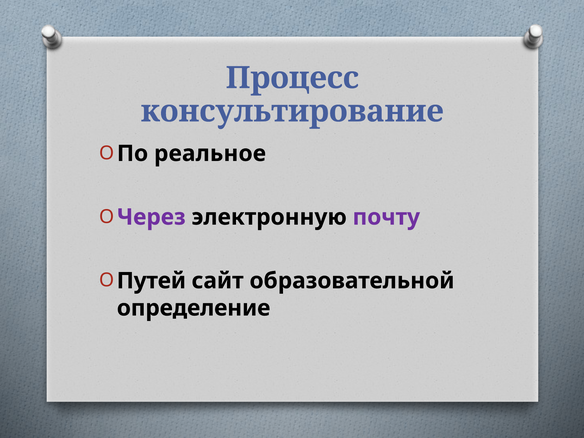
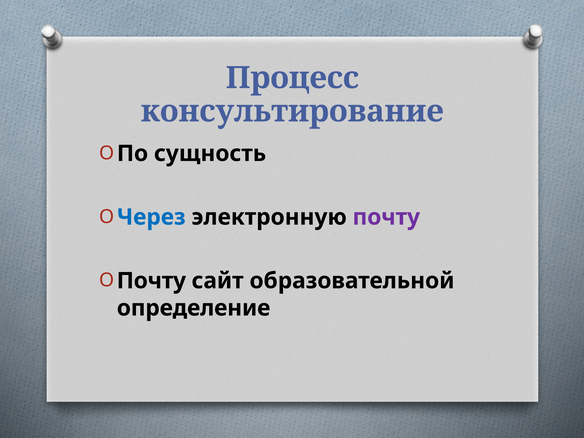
реальное: реальное -> сущность
Через colour: purple -> blue
Путей at (151, 281): Путей -> Почту
